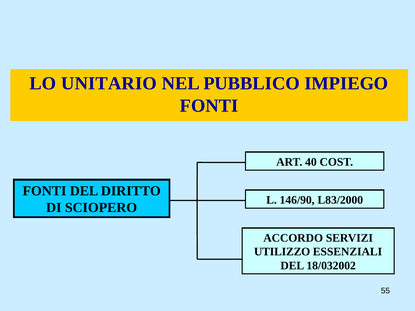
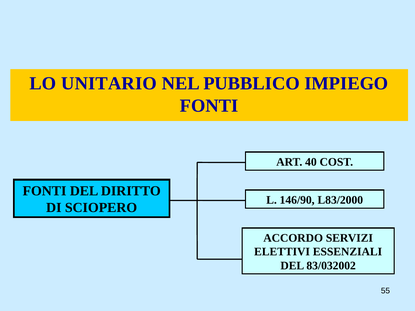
UTILIZZO: UTILIZZO -> ELETTIVI
18/032002: 18/032002 -> 83/032002
